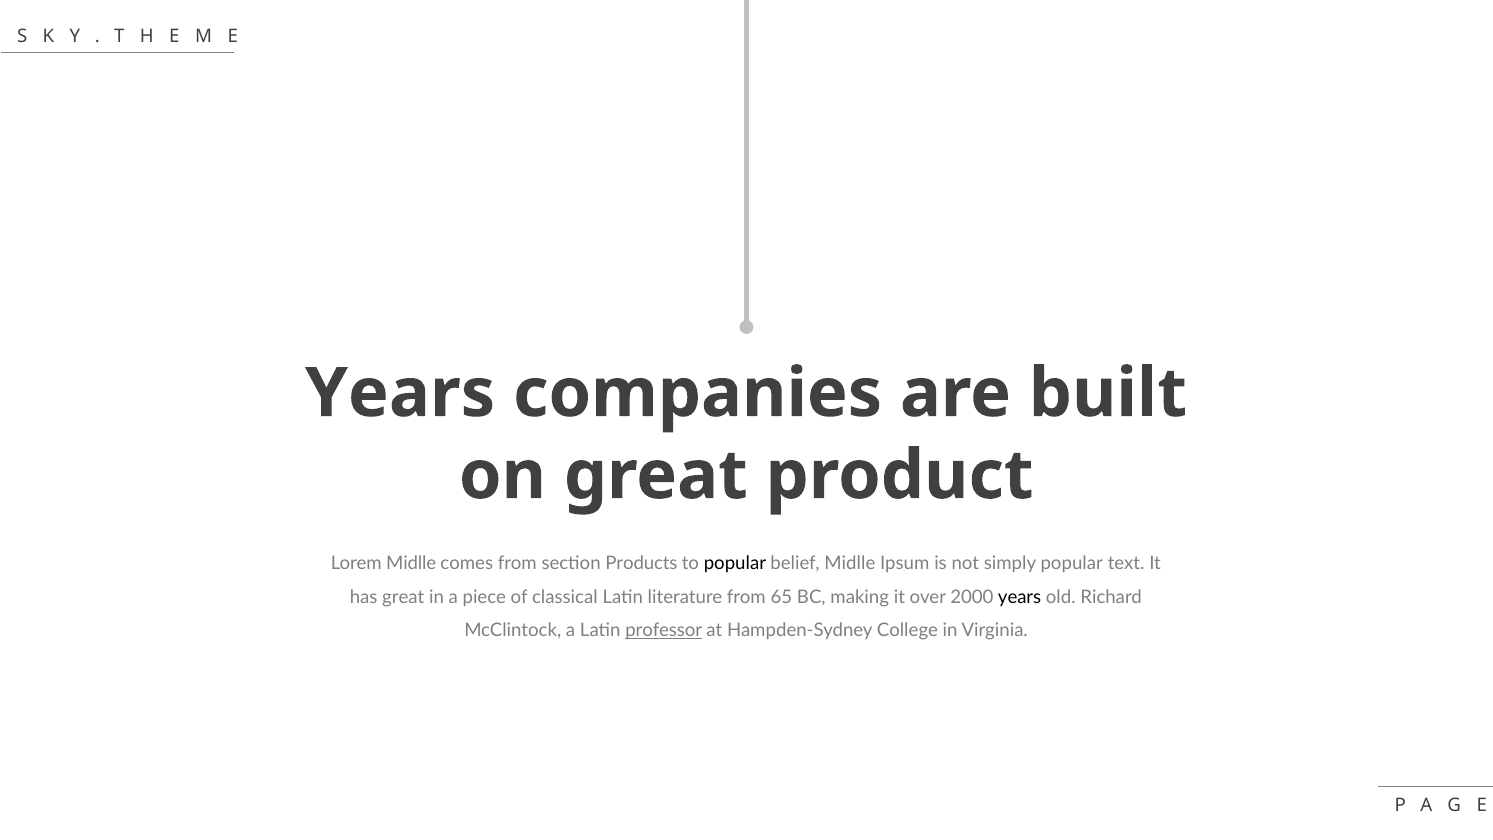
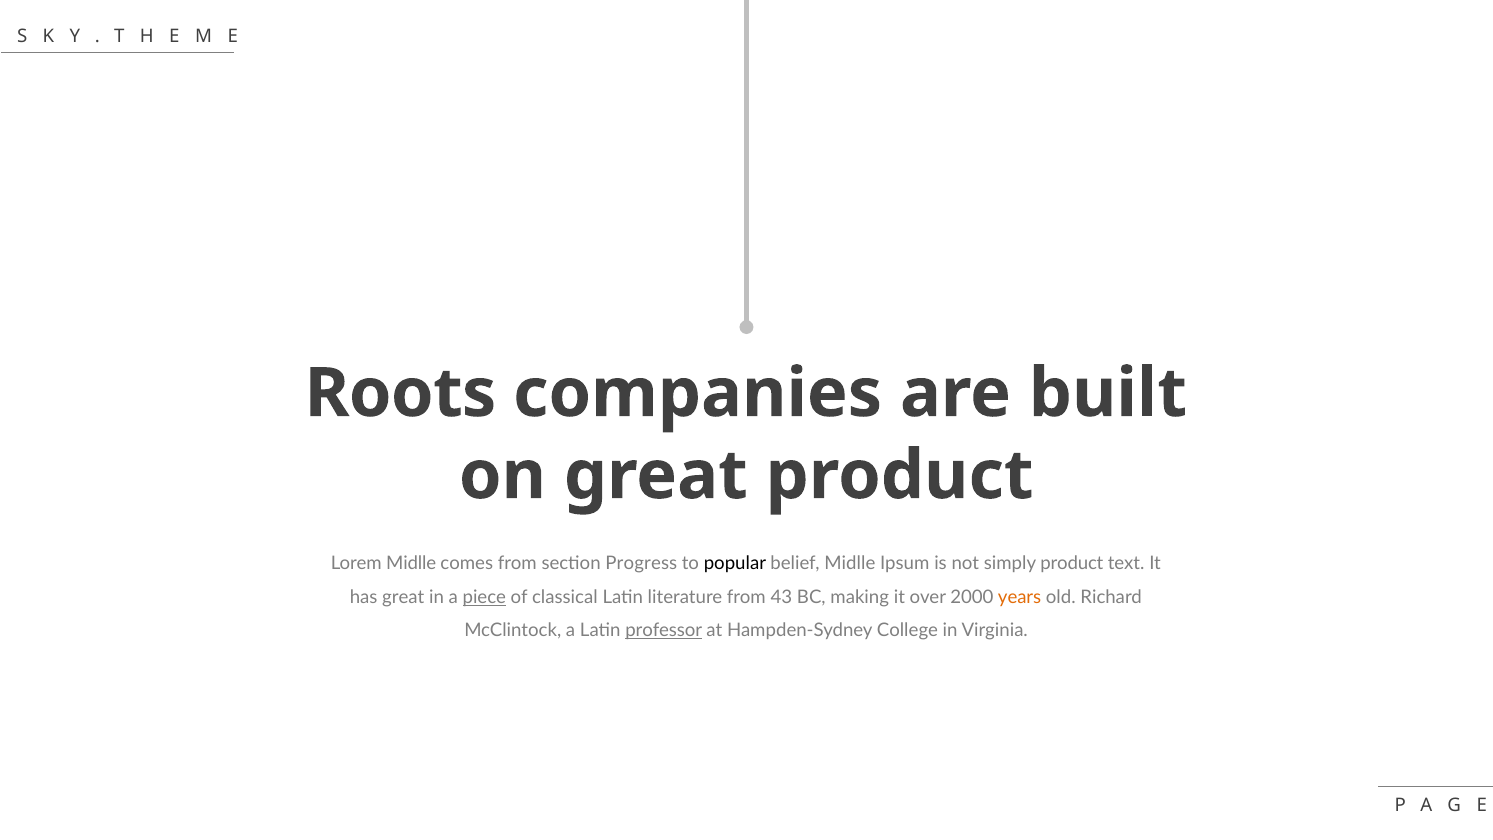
Years at (400, 393): Years -> Roots
Products: Products -> Progress
simply popular: popular -> product
piece underline: none -> present
65: 65 -> 43
years at (1020, 597) colour: black -> orange
